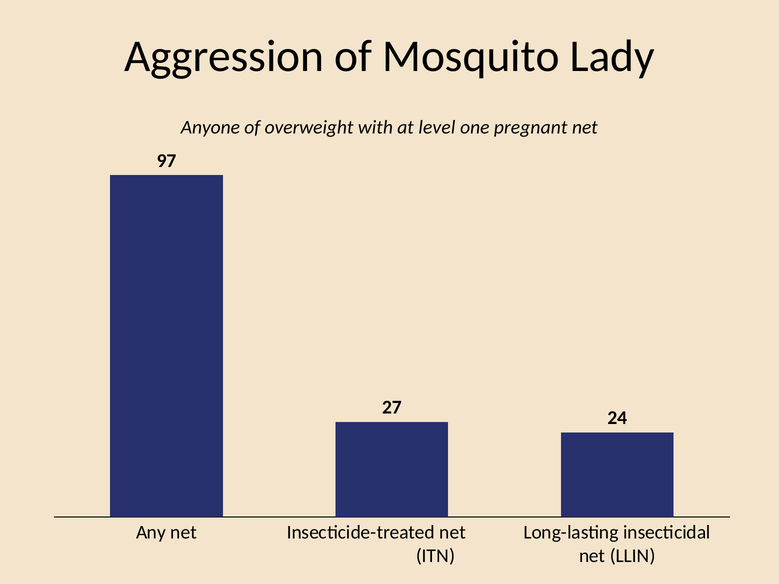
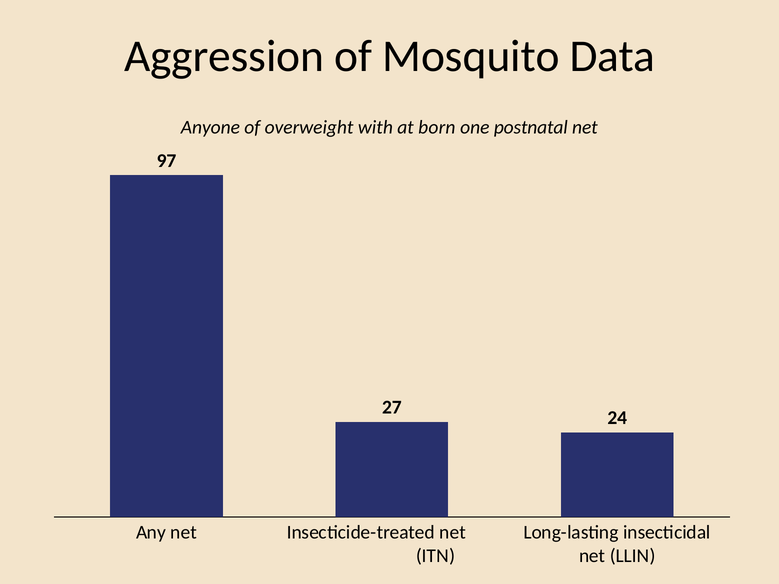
Lady: Lady -> Data
level: level -> born
pregnant: pregnant -> postnatal
